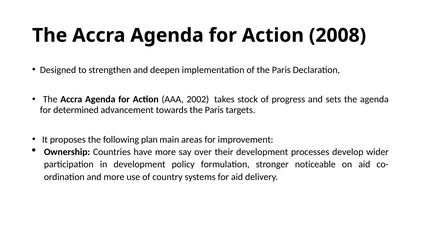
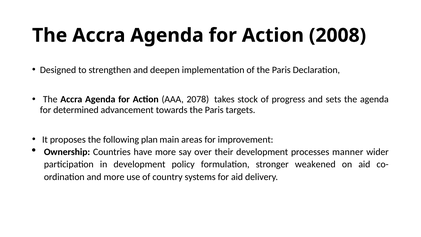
2002: 2002 -> 2078
develop: develop -> manner
noticeable: noticeable -> weakened
